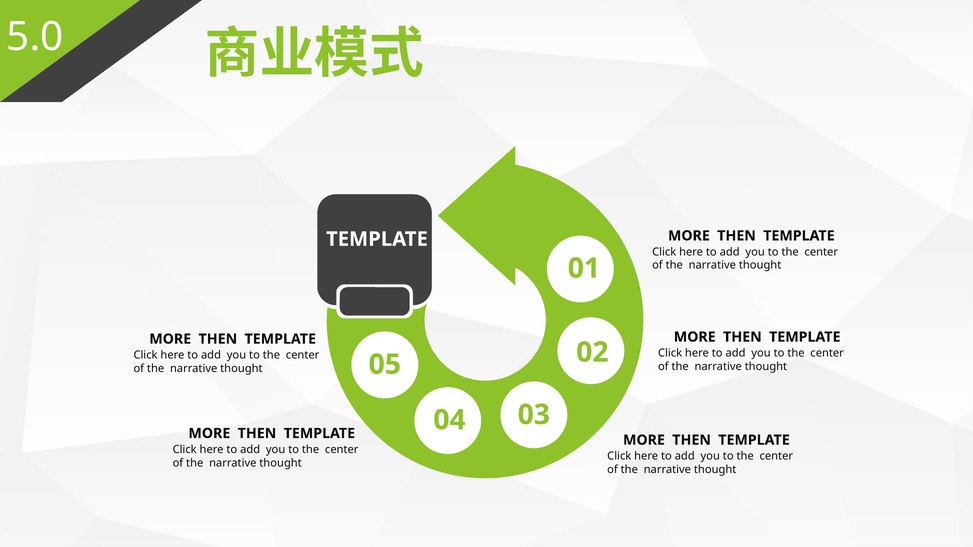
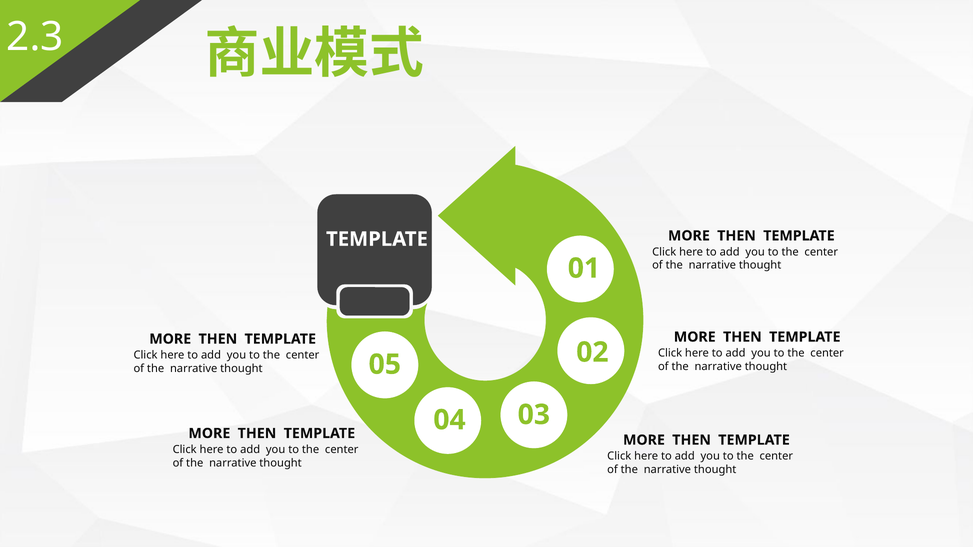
5.0: 5.0 -> 2.3
